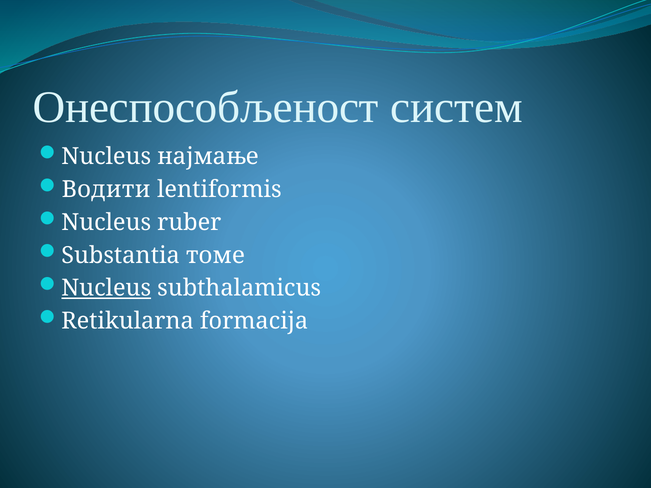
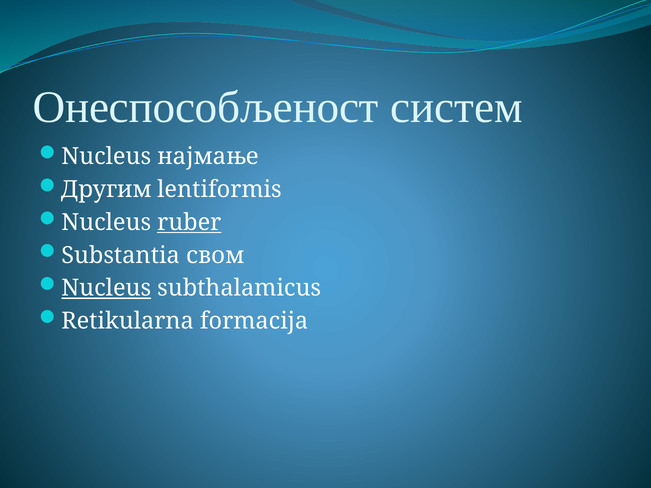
Водити: Водити -> Другим
ruber underline: none -> present
томе: томе -> свом
